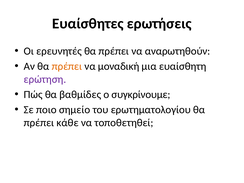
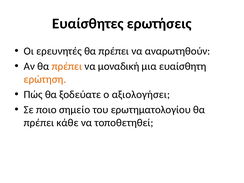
ερώτηση colour: purple -> orange
βαθμίδες: βαθμίδες -> ξοδεύατε
συγκρίνουμε: συγκρίνουμε -> αξιολογήσει
